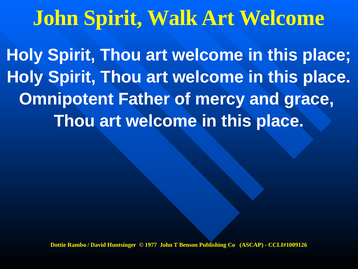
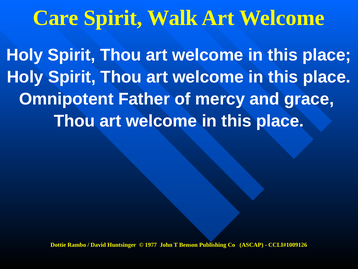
John at (56, 18): John -> Care
